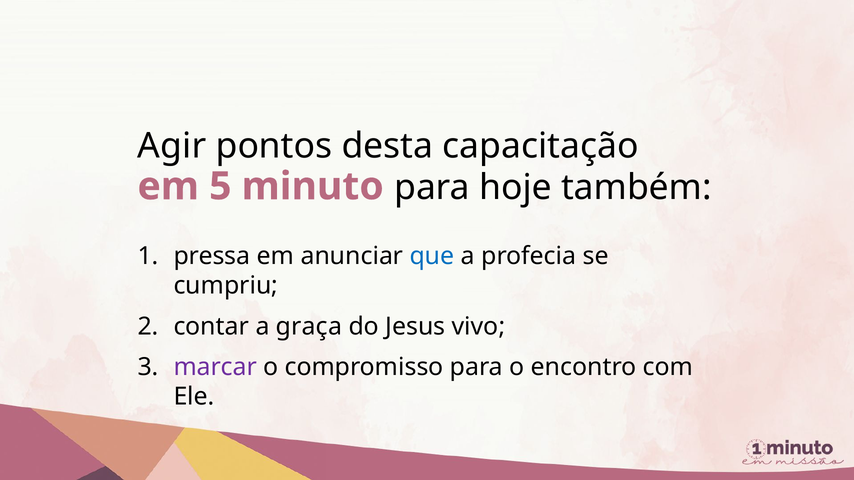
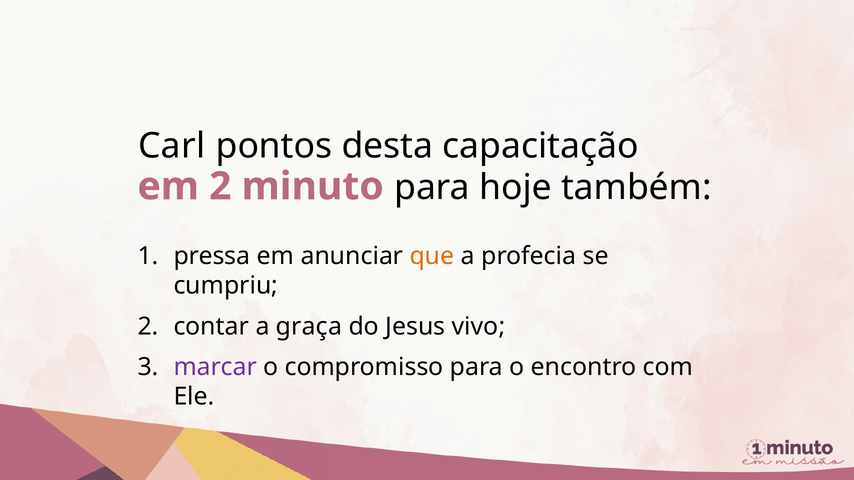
Agir: Agir -> Carl
em 5: 5 -> 2
que colour: blue -> orange
